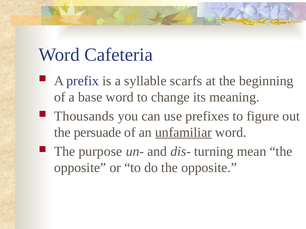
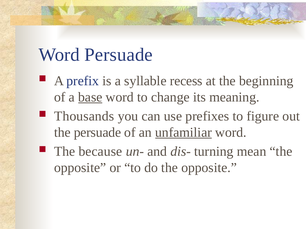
Word Cafeteria: Cafeteria -> Persuade
scarfs: scarfs -> recess
base underline: none -> present
purpose: purpose -> because
